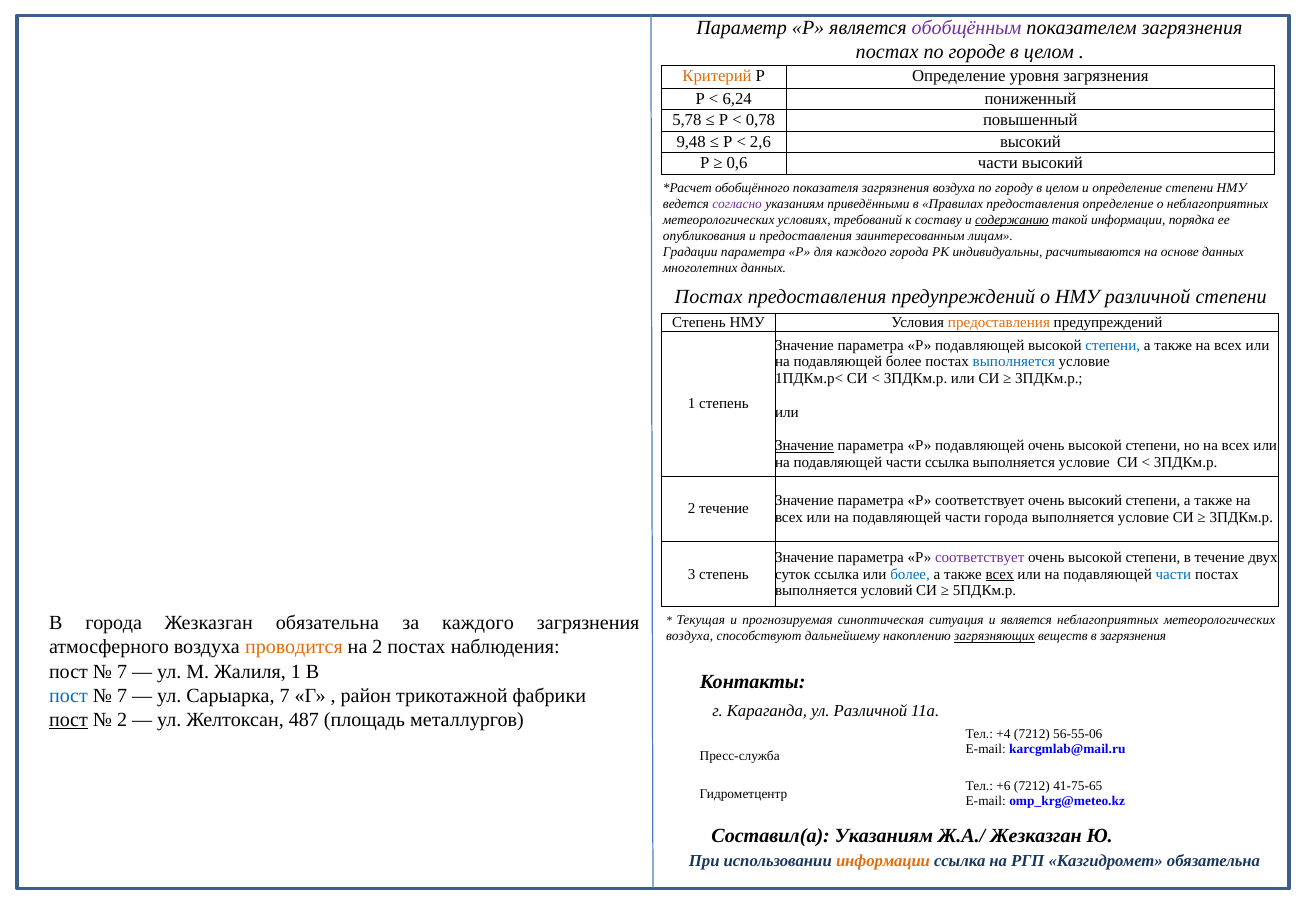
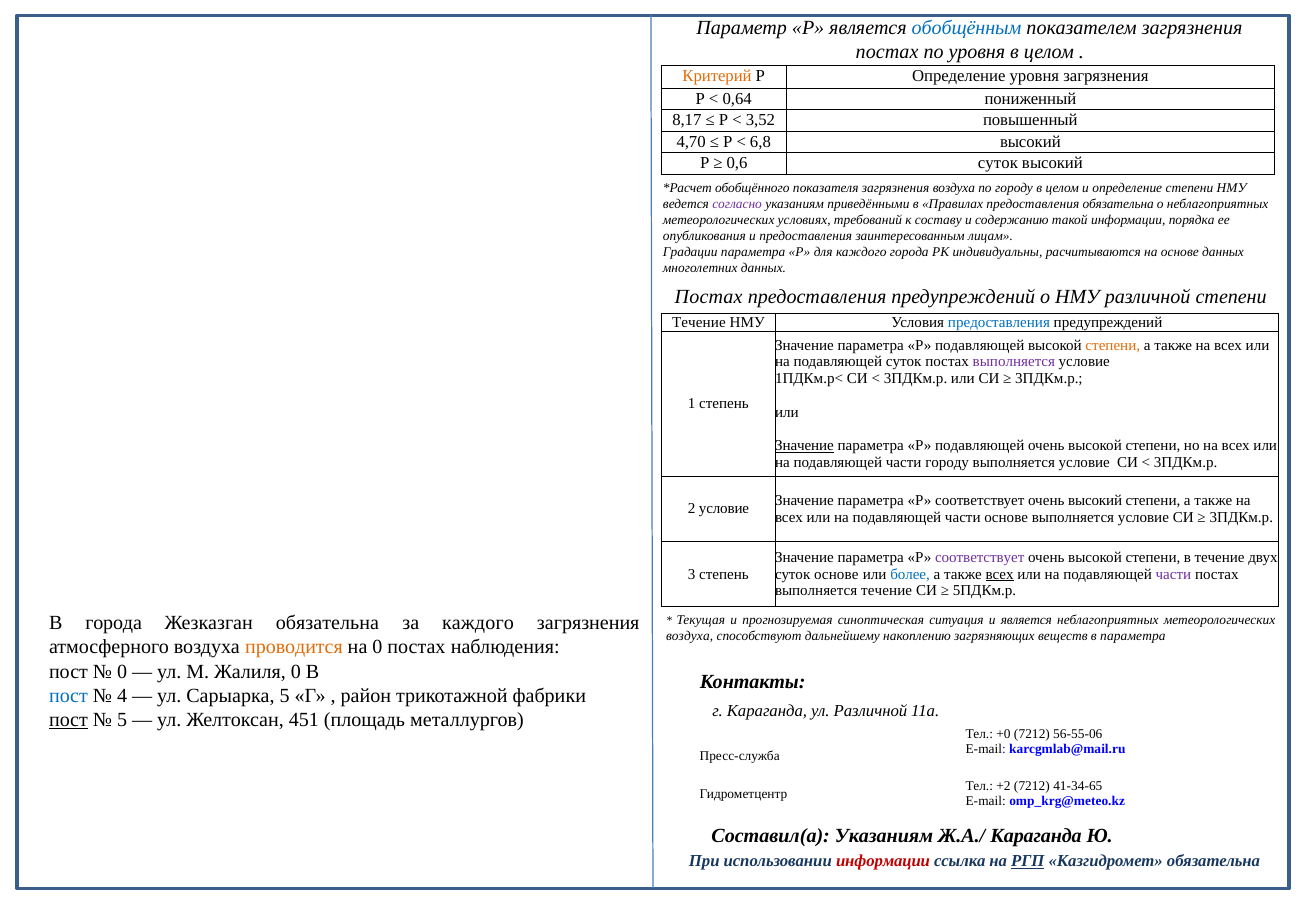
обобщённым colour: purple -> blue
по городе: городе -> уровня
6,24: 6,24 -> 0,64
5,78: 5,78 -> 8,17
0,78: 0,78 -> 3,52
9,48: 9,48 -> 4,70
2,6: 2,6 -> 6,8
0,6 части: части -> суток
предоставления определение: определение -> обязательна
содержанию underline: present -> none
Степень at (699, 322): Степень -> Течение
предоставления at (999, 322) colour: orange -> blue
степени at (1113, 345) colour: blue -> orange
подавляющей более: более -> суток
выполняется at (1014, 362) colour: blue -> purple
части ссылка: ссылка -> городу
2 течение: течение -> условие
части города: города -> основе
суток ссылка: ссылка -> основе
части at (1173, 574) colour: blue -> purple
выполняется условий: условий -> течение
загрязняющих underline: present -> none
в загрязнения: загрязнения -> параметра
на 2: 2 -> 0
7 at (122, 672): 7 -> 0
Жалиля 1: 1 -> 0
7 at (122, 696): 7 -> 4
Сарыарка 7: 7 -> 5
2 at (122, 720): 2 -> 5
487: 487 -> 451
+4: +4 -> +0
+6: +6 -> +2
41-75-65: 41-75-65 -> 41-34-65
Ж.А./ Жезказган: Жезказган -> Караганда
информации at (883, 861) colour: orange -> red
РГП underline: none -> present
